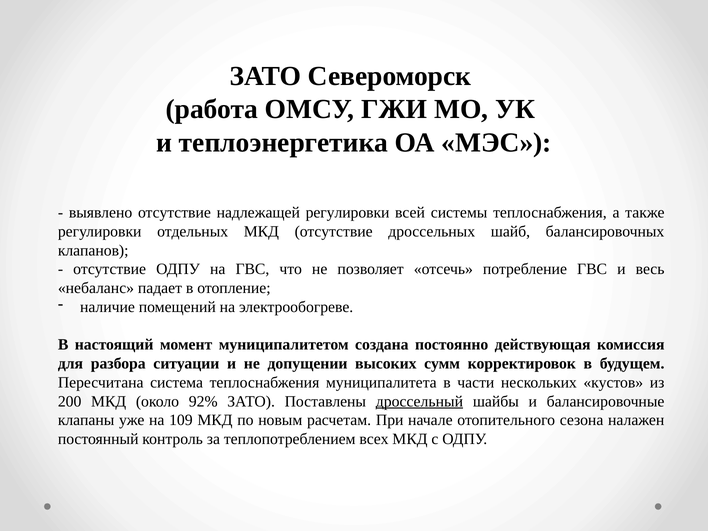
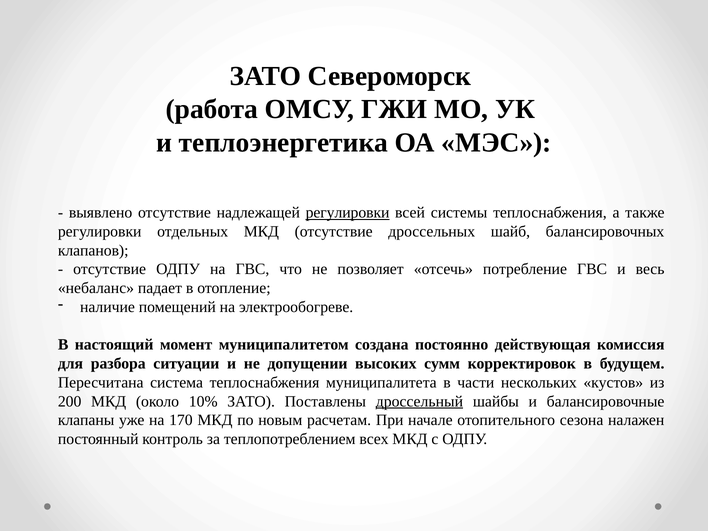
регулировки at (348, 213) underline: none -> present
92%: 92% -> 10%
109: 109 -> 170
